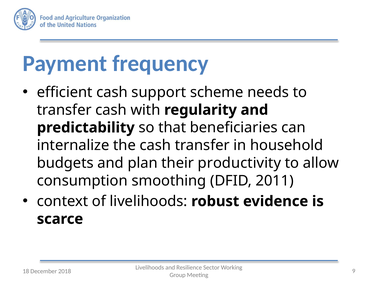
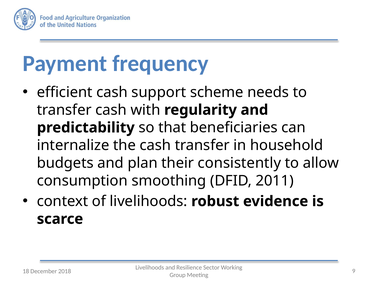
productivity: productivity -> consistently
